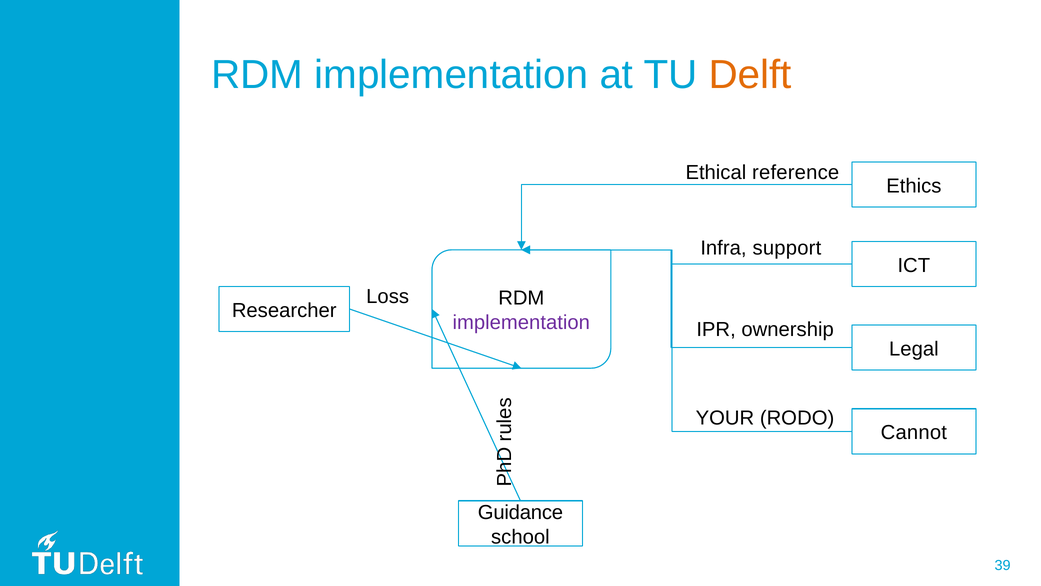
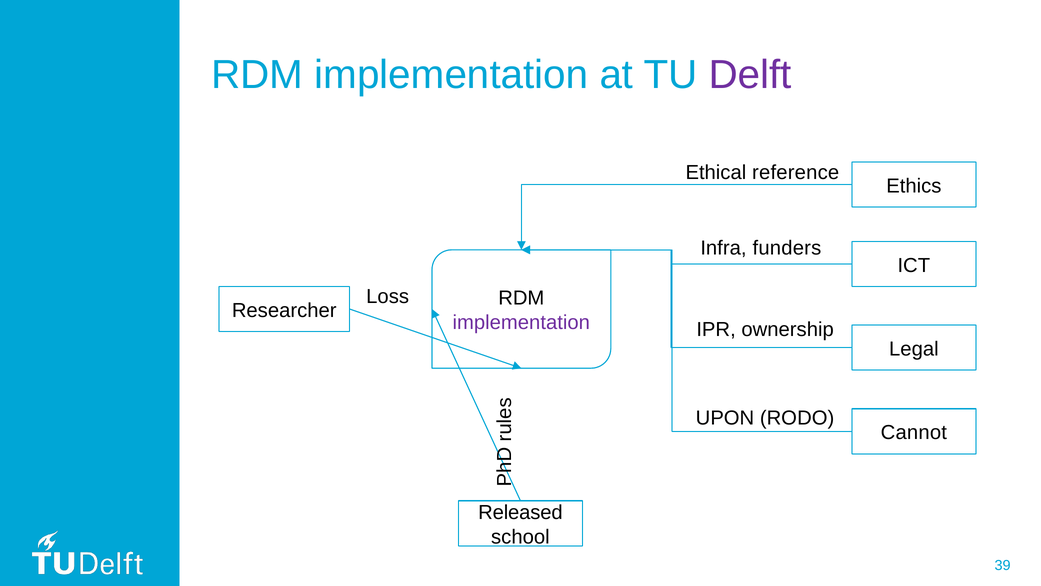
Delft colour: orange -> purple
support: support -> funders
YOUR: YOUR -> UPON
Guidance: Guidance -> Released
